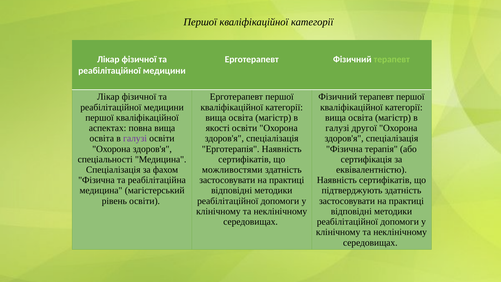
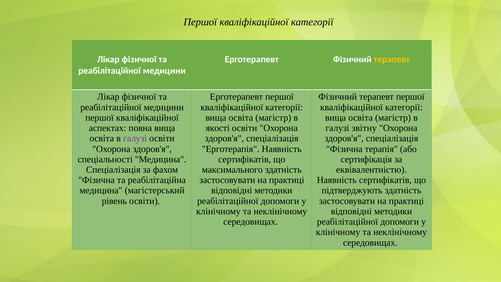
терапевт at (392, 59) colour: light green -> yellow
другої: другої -> звітну
можливостями: можливостями -> максимального
